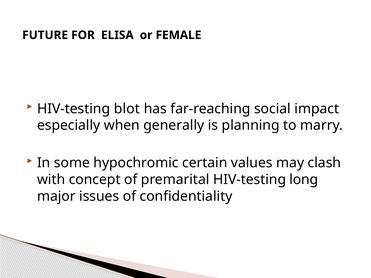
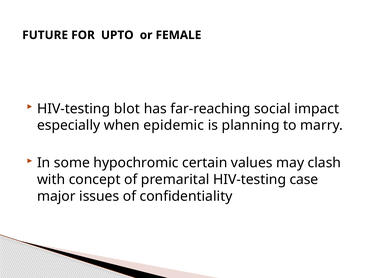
ELISA: ELISA -> UPTO
generally: generally -> epidemic
long: long -> case
